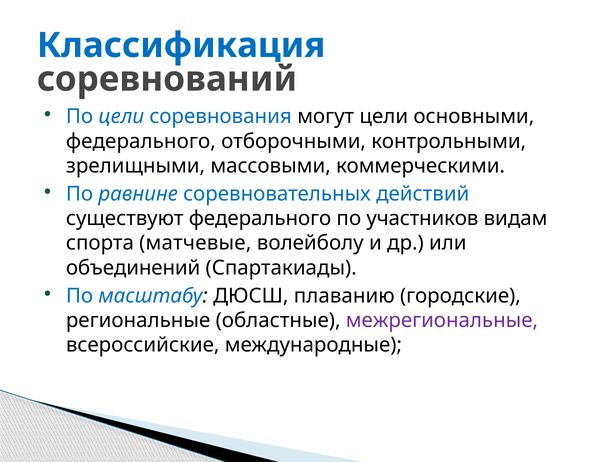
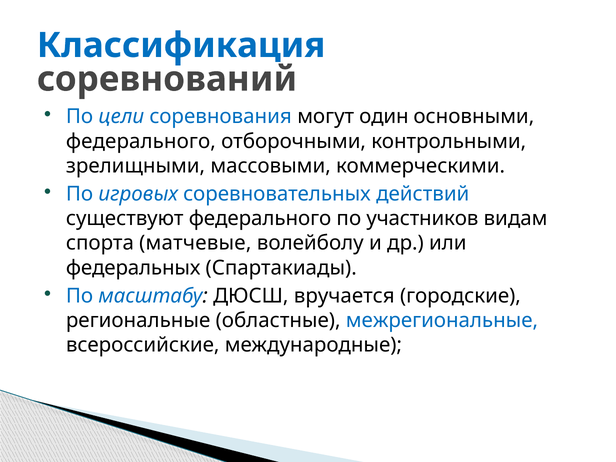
могут цели: цели -> один
равнине: равнине -> игровых
объединений: объединений -> федеральных
плаванию: плаванию -> вручается
межрегиональные colour: purple -> blue
